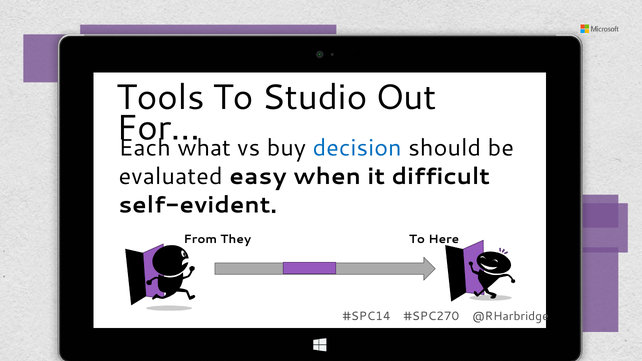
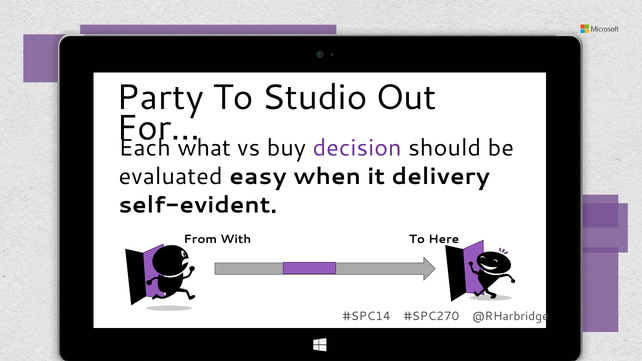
Tools: Tools -> Party
decision colour: blue -> purple
difficult: difficult -> delivery
They: They -> With
